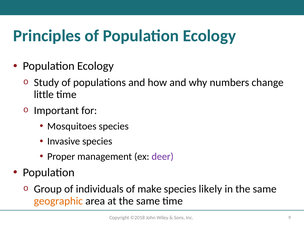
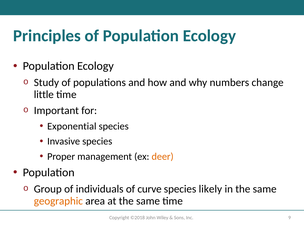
Mosquitoes: Mosquitoes -> Exponential
deer colour: purple -> orange
make: make -> curve
